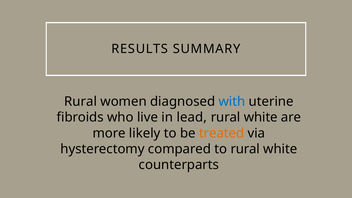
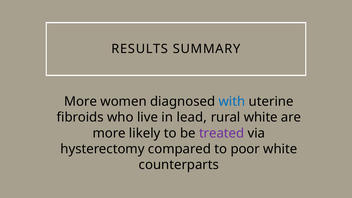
Rural at (81, 101): Rural -> More
treated colour: orange -> purple
to rural: rural -> poor
